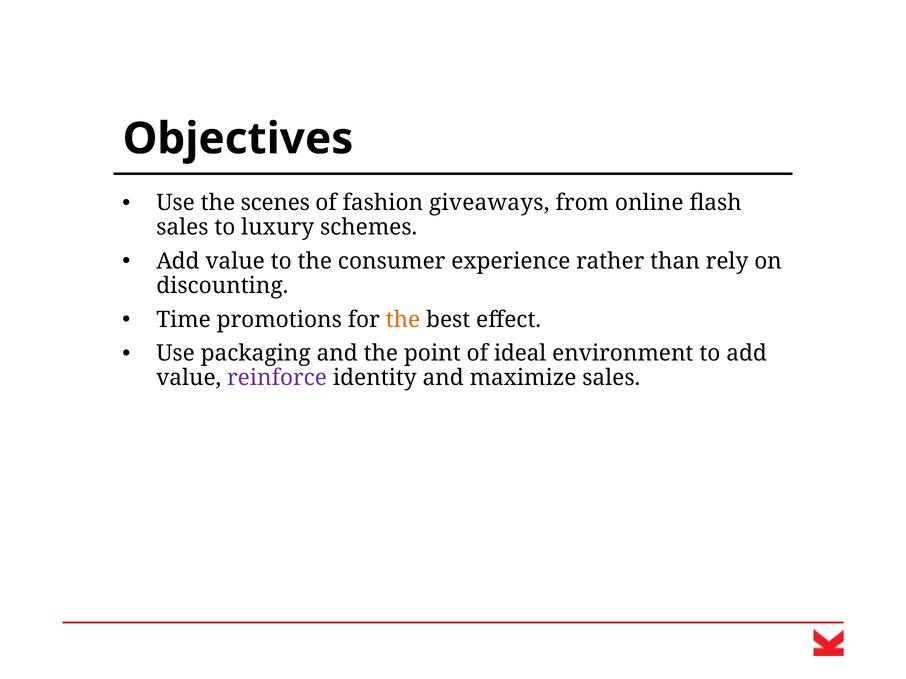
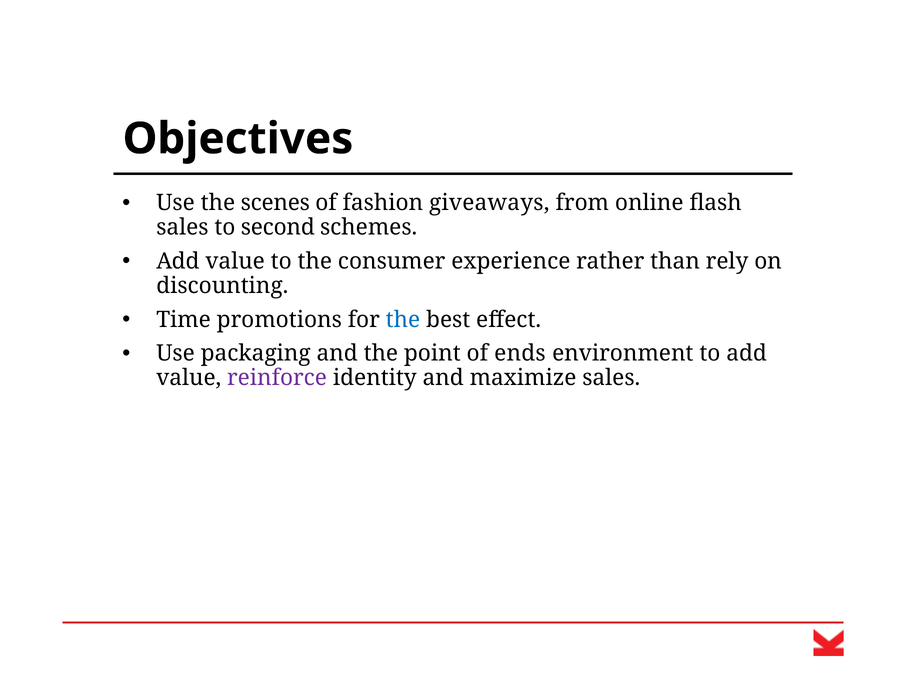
luxury: luxury -> second
the at (403, 320) colour: orange -> blue
ideal: ideal -> ends
